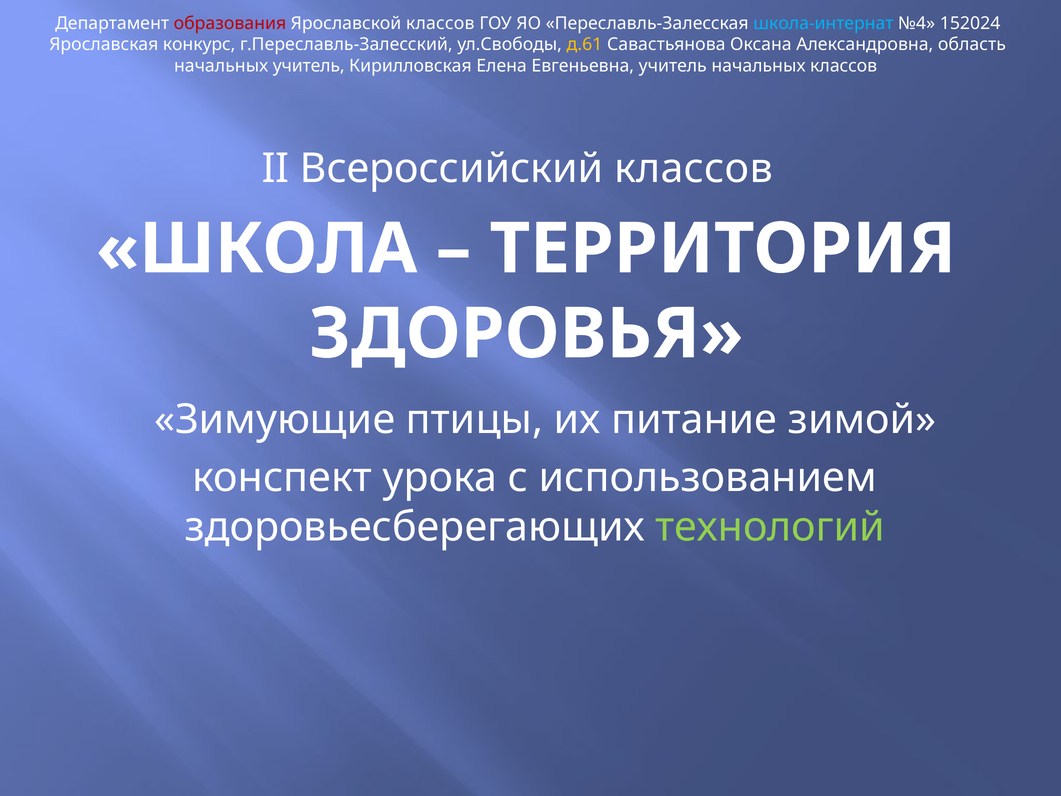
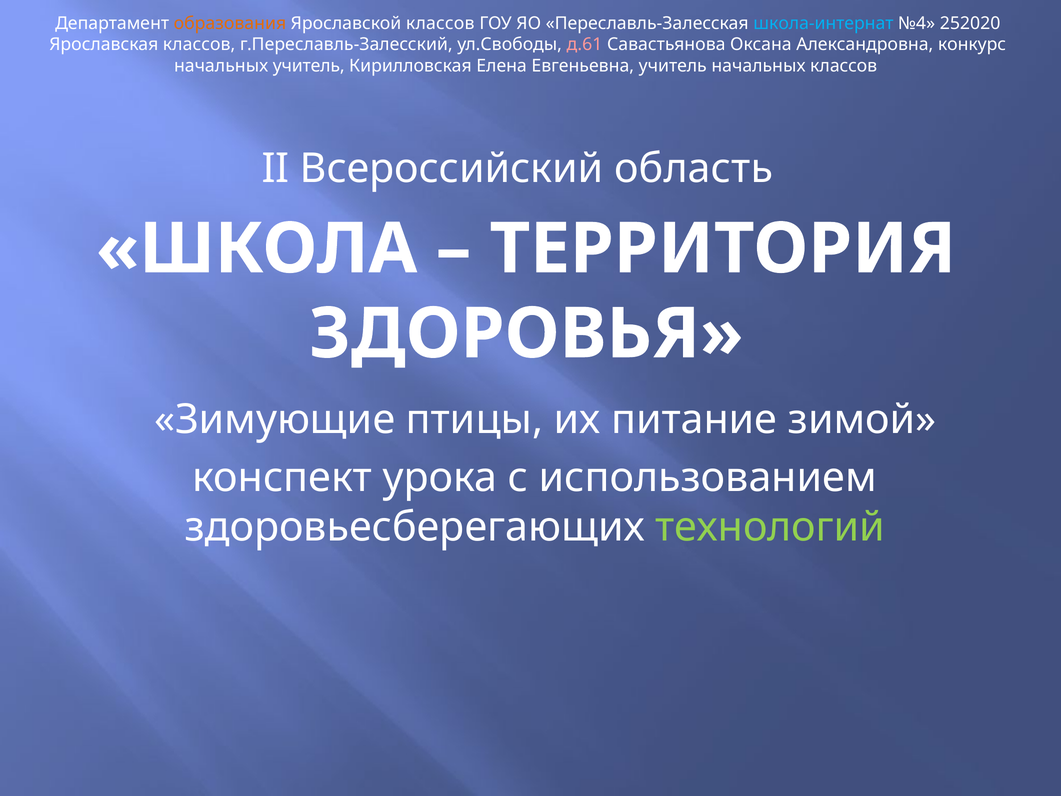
образования colour: red -> orange
152024: 152024 -> 252020
Ярославская конкурс: конкурс -> классов
д.61 colour: yellow -> pink
область: область -> конкурс
Всероссийский классов: классов -> область
